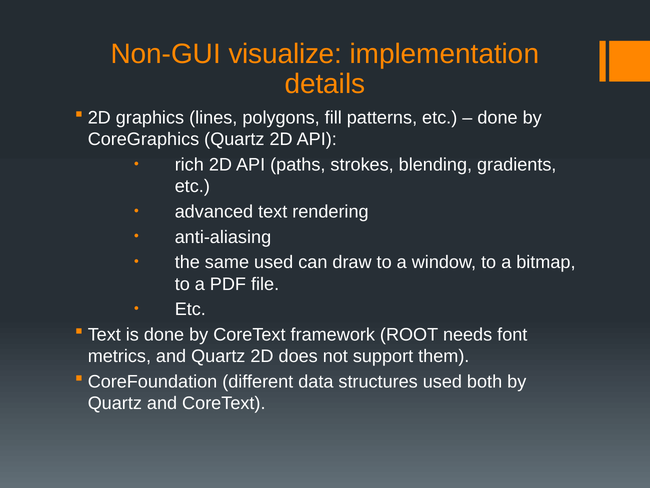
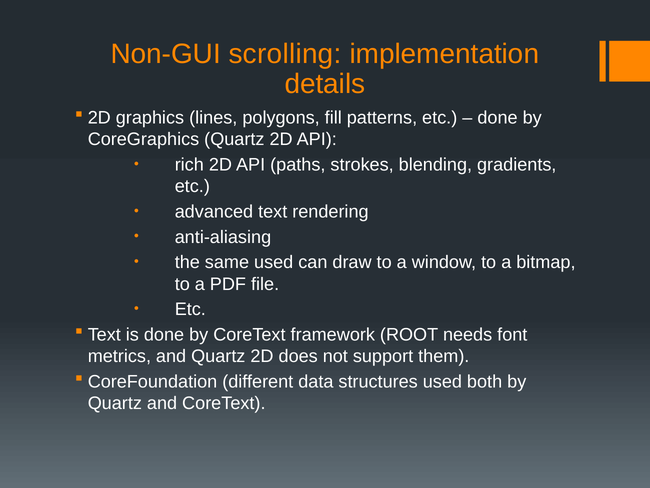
visualize: visualize -> scrolling
